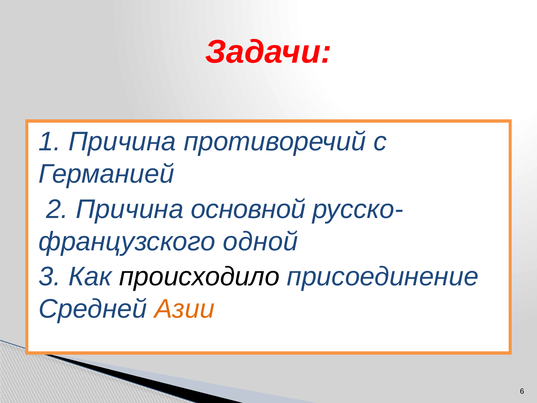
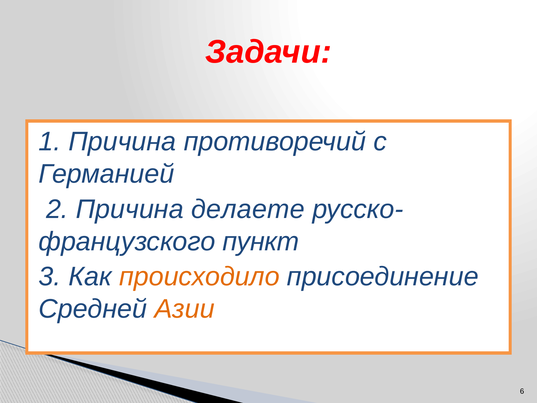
основной: основной -> делаете
одной: одной -> пункт
происходило colour: black -> orange
